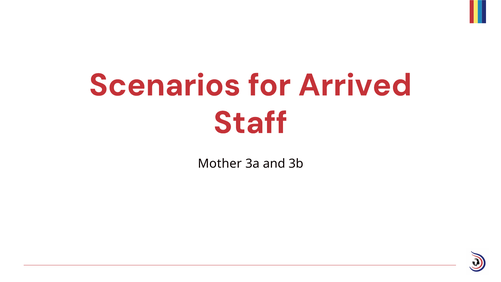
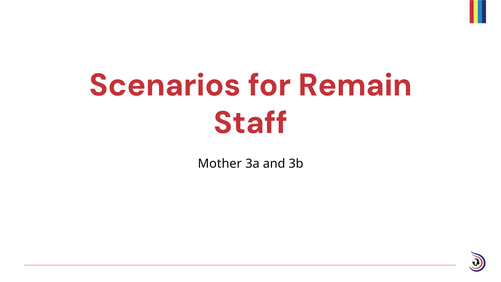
Arrived: Arrived -> Remain
